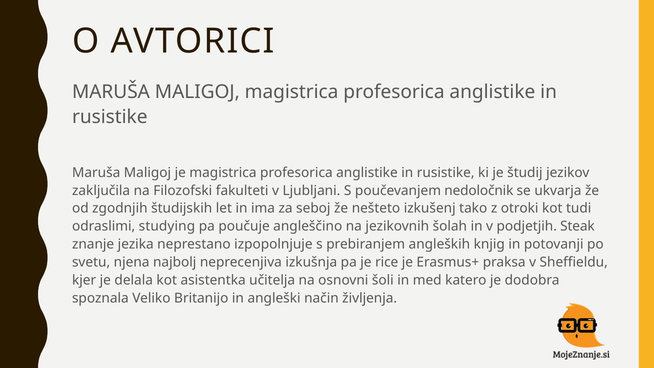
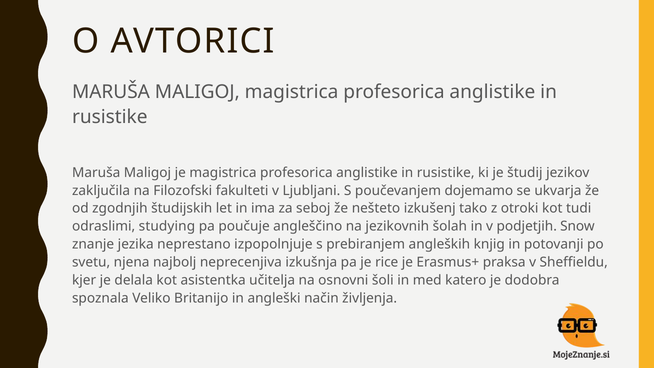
nedoločnik: nedoločnik -> dojemamo
Steak: Steak -> Snow
